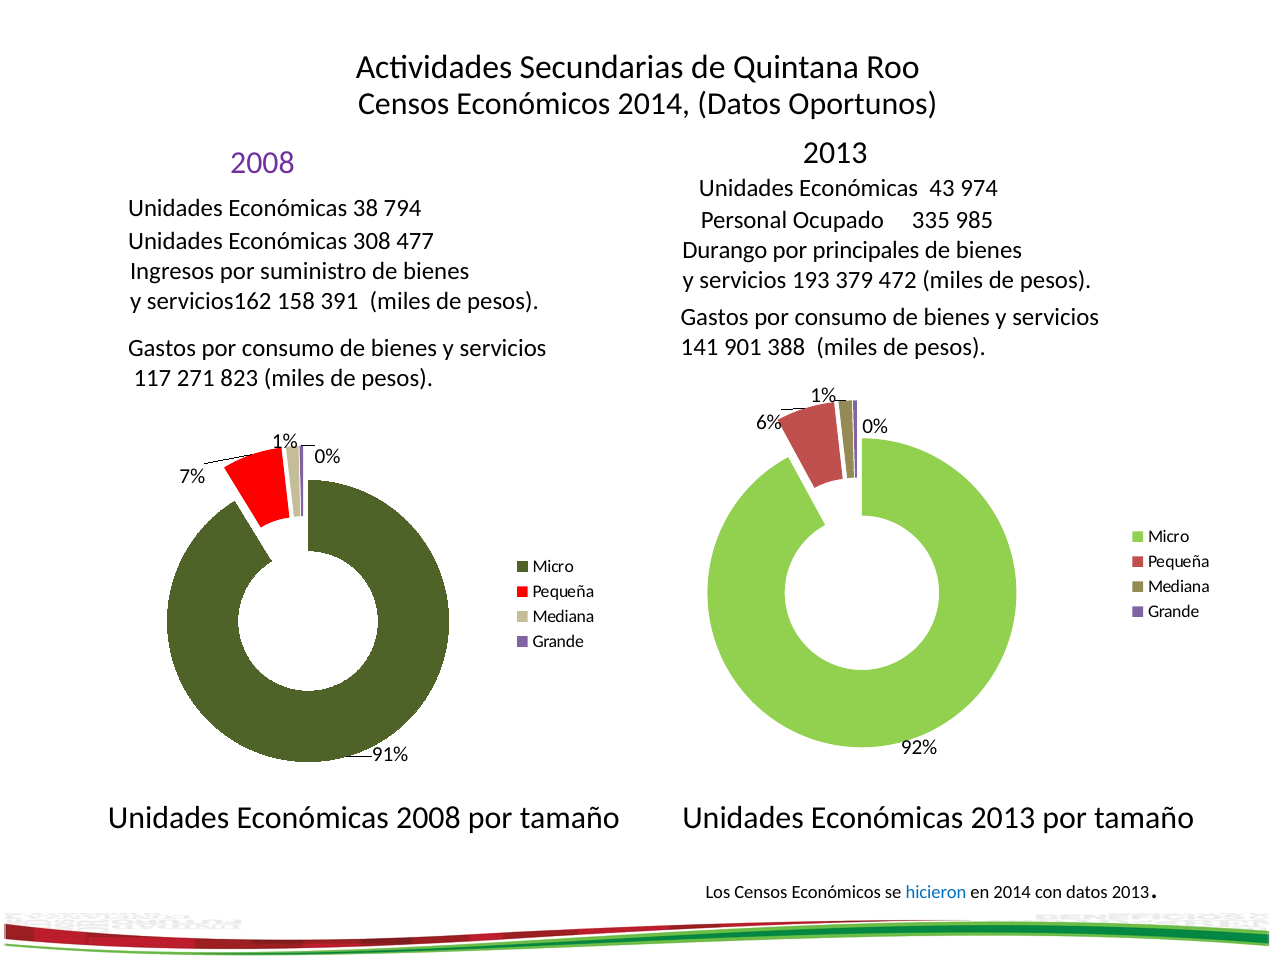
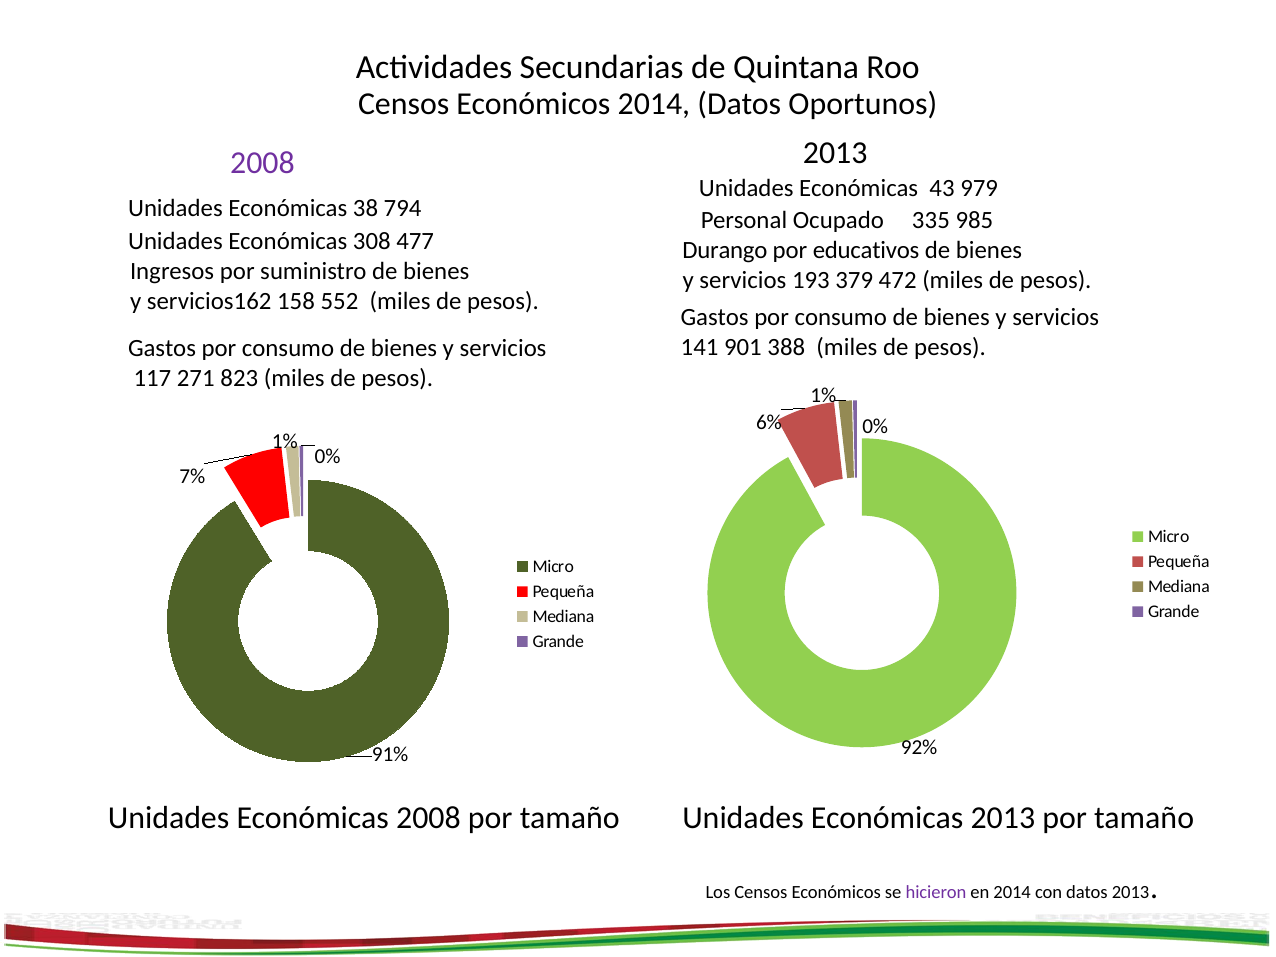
974: 974 -> 979
principales: principales -> educativos
391: 391 -> 552
hicieron colour: blue -> purple
